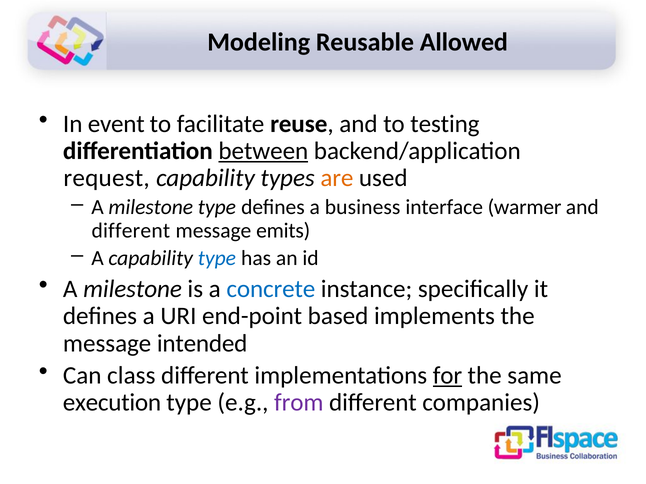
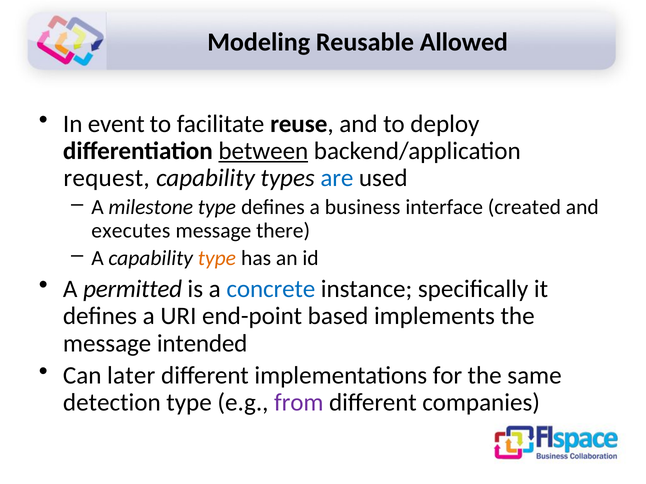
testing: testing -> deploy
are colour: orange -> blue
warmer: warmer -> created
different at (131, 231): different -> executes
emits: emits -> there
type at (217, 259) colour: blue -> orange
milestone at (133, 289): milestone -> permitted
class: class -> later
for underline: present -> none
execution: execution -> detection
